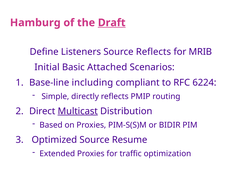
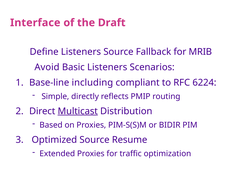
Hamburg: Hamburg -> Interface
Draft underline: present -> none
Source Reflects: Reflects -> Fallback
Initial: Initial -> Avoid
Basic Attached: Attached -> Listeners
